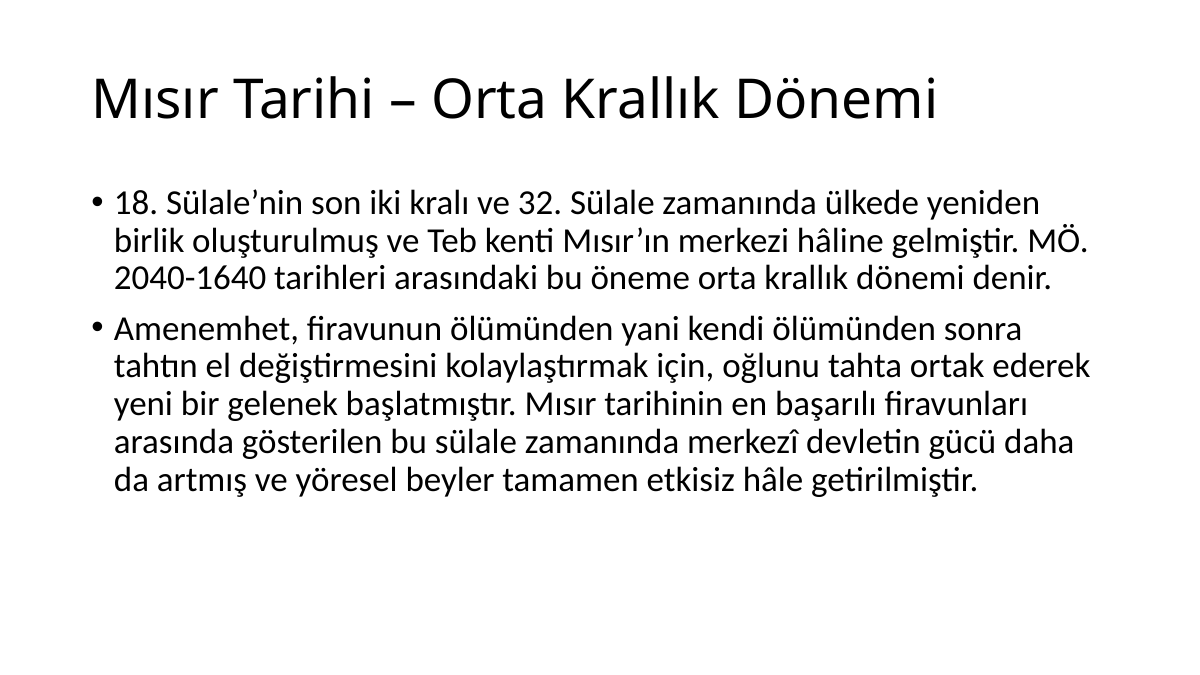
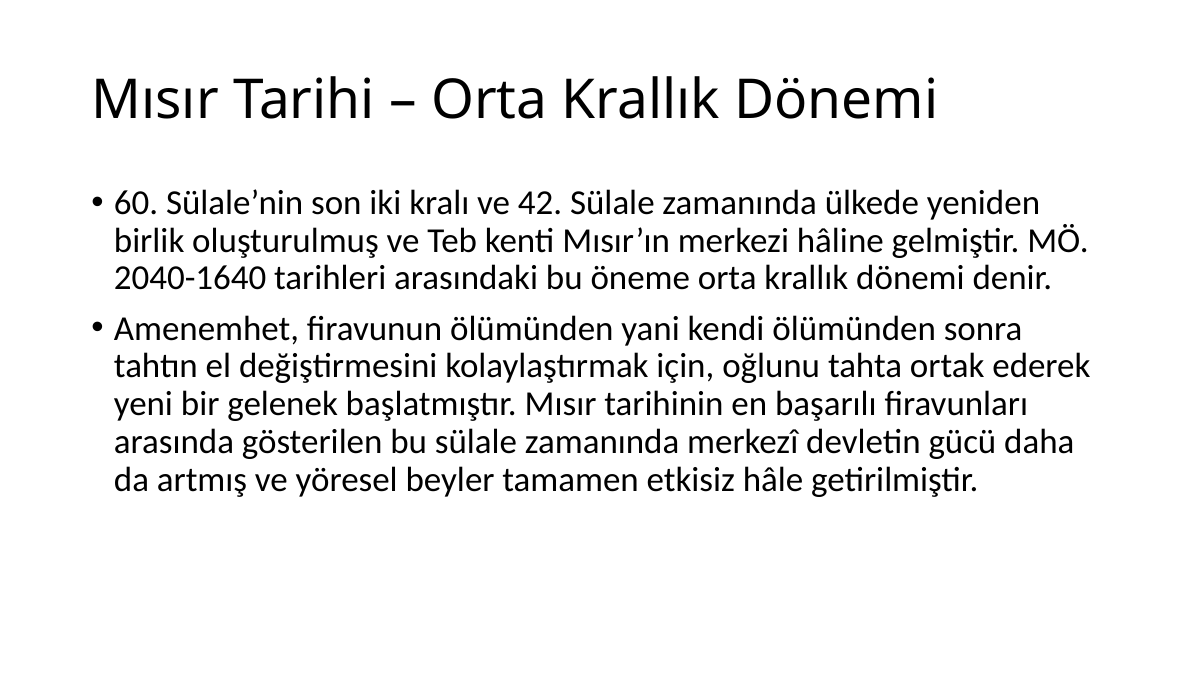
18: 18 -> 60
32: 32 -> 42
